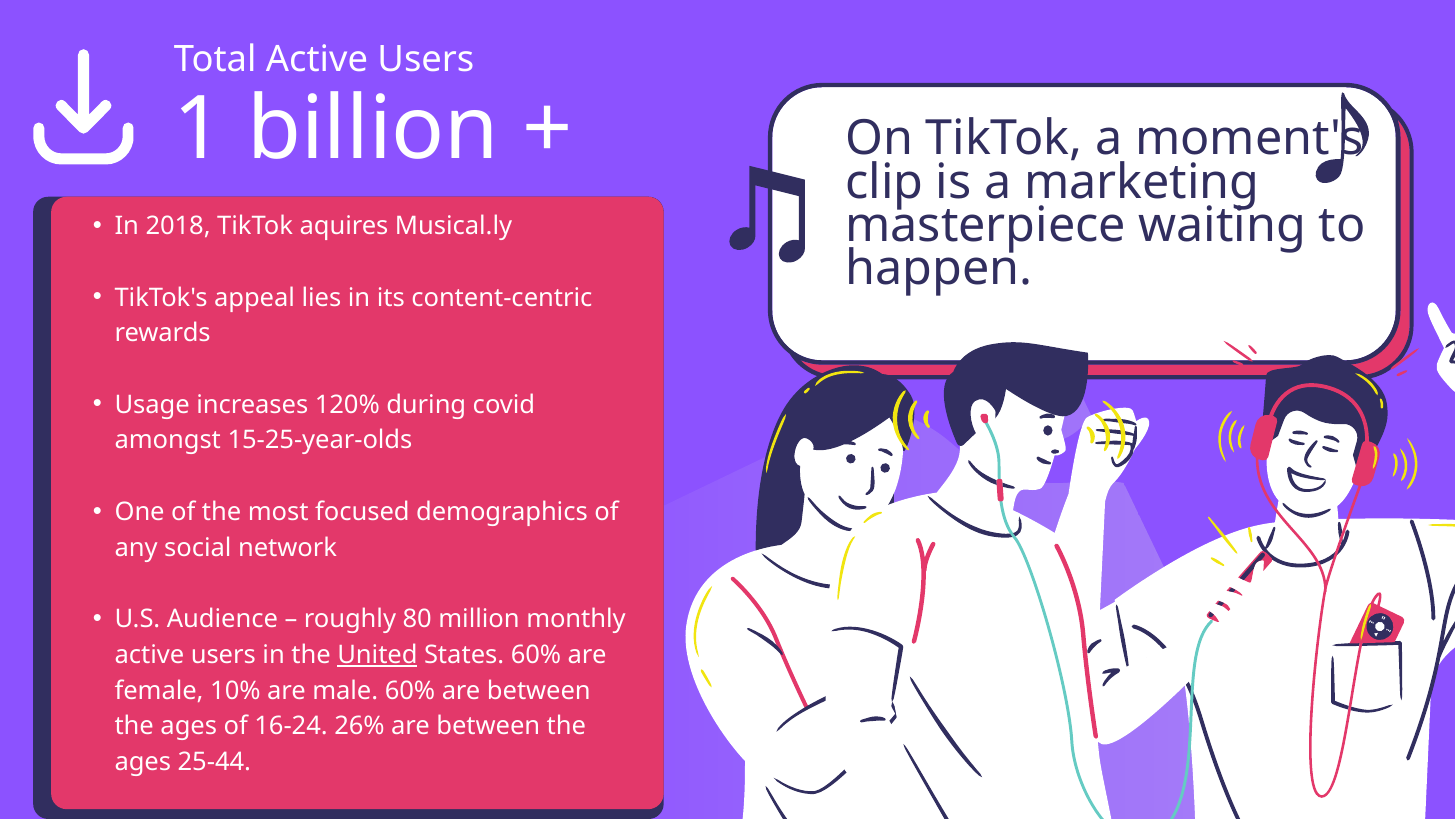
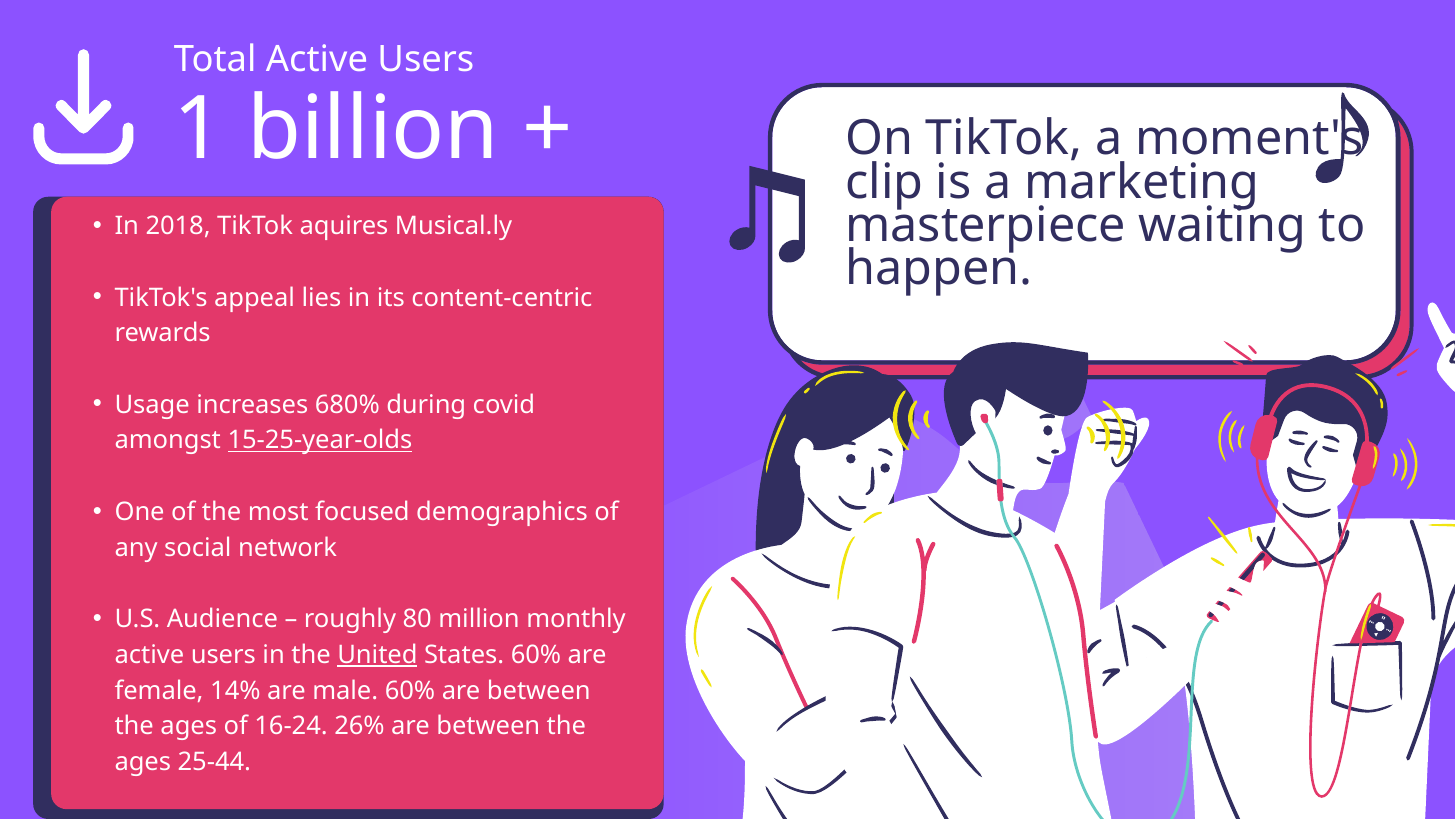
120%: 120% -> 680%
15-25-year-olds underline: none -> present
10%: 10% -> 14%
